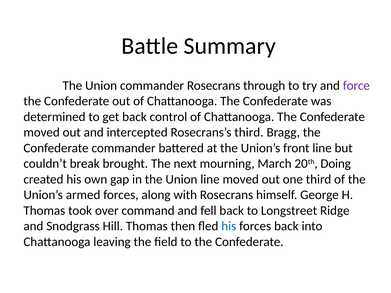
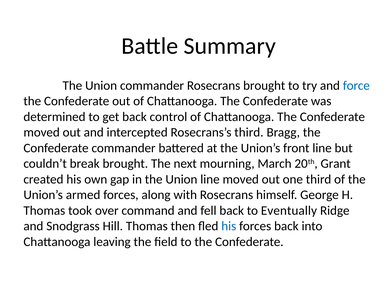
Rosecrans through: through -> brought
force colour: purple -> blue
Doing: Doing -> Grant
Longstreet: Longstreet -> Eventually
